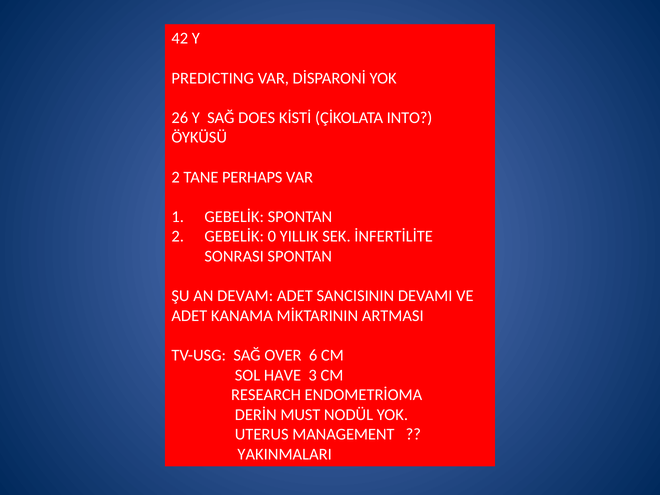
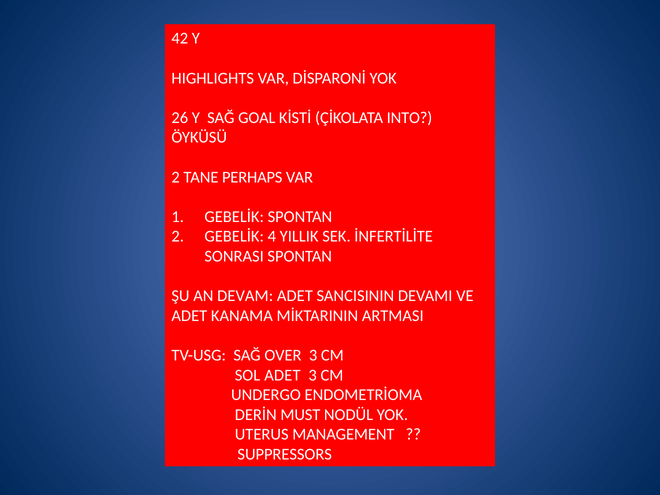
PREDICTING: PREDICTING -> HIGHLIGHTS
DOES: DOES -> GOAL
0: 0 -> 4
OVER 6: 6 -> 3
SOL HAVE: HAVE -> ADET
RESEARCH: RESEARCH -> UNDERGO
YAKINMALARI: YAKINMALARI -> SUPPRESSORS
